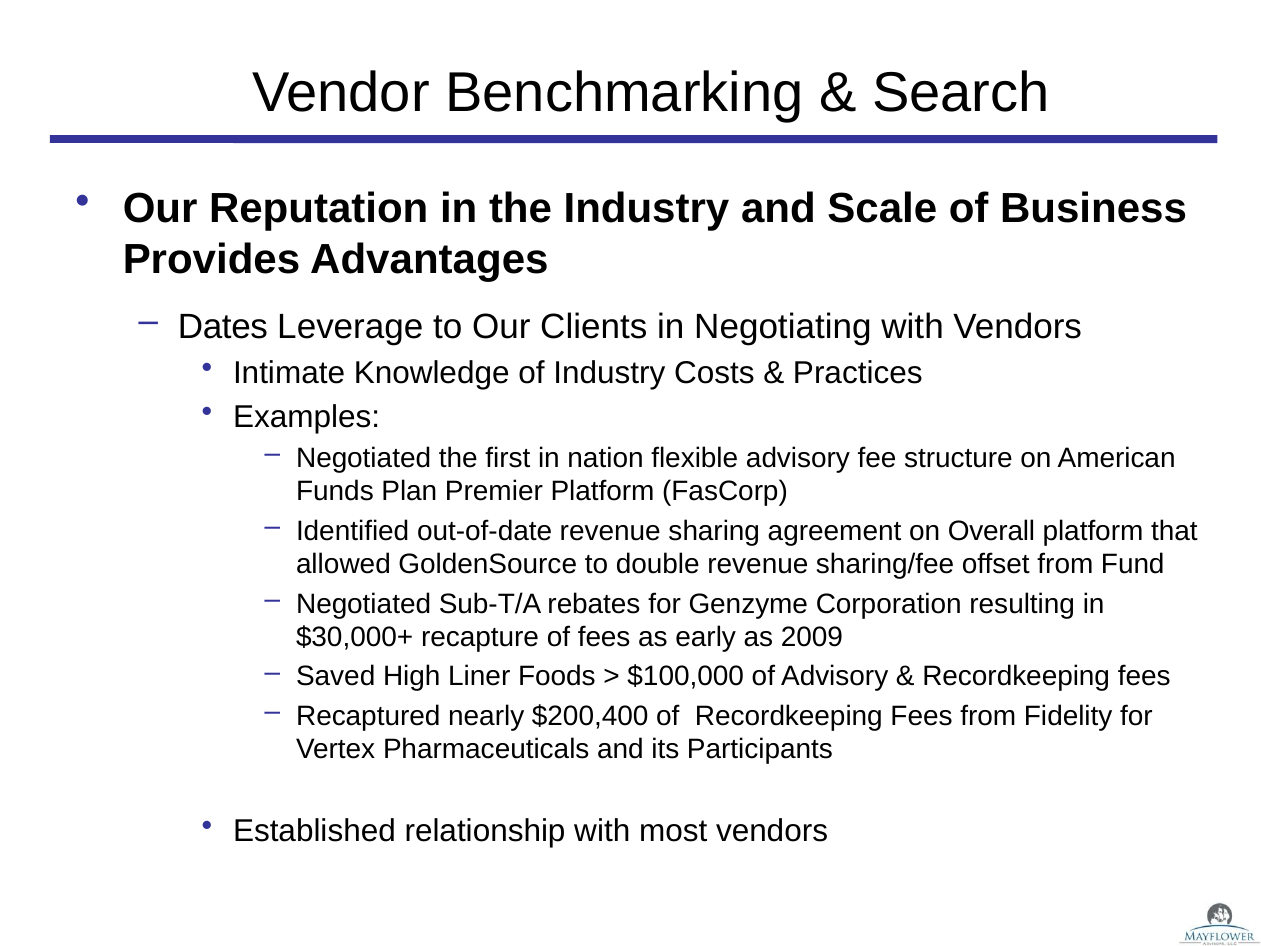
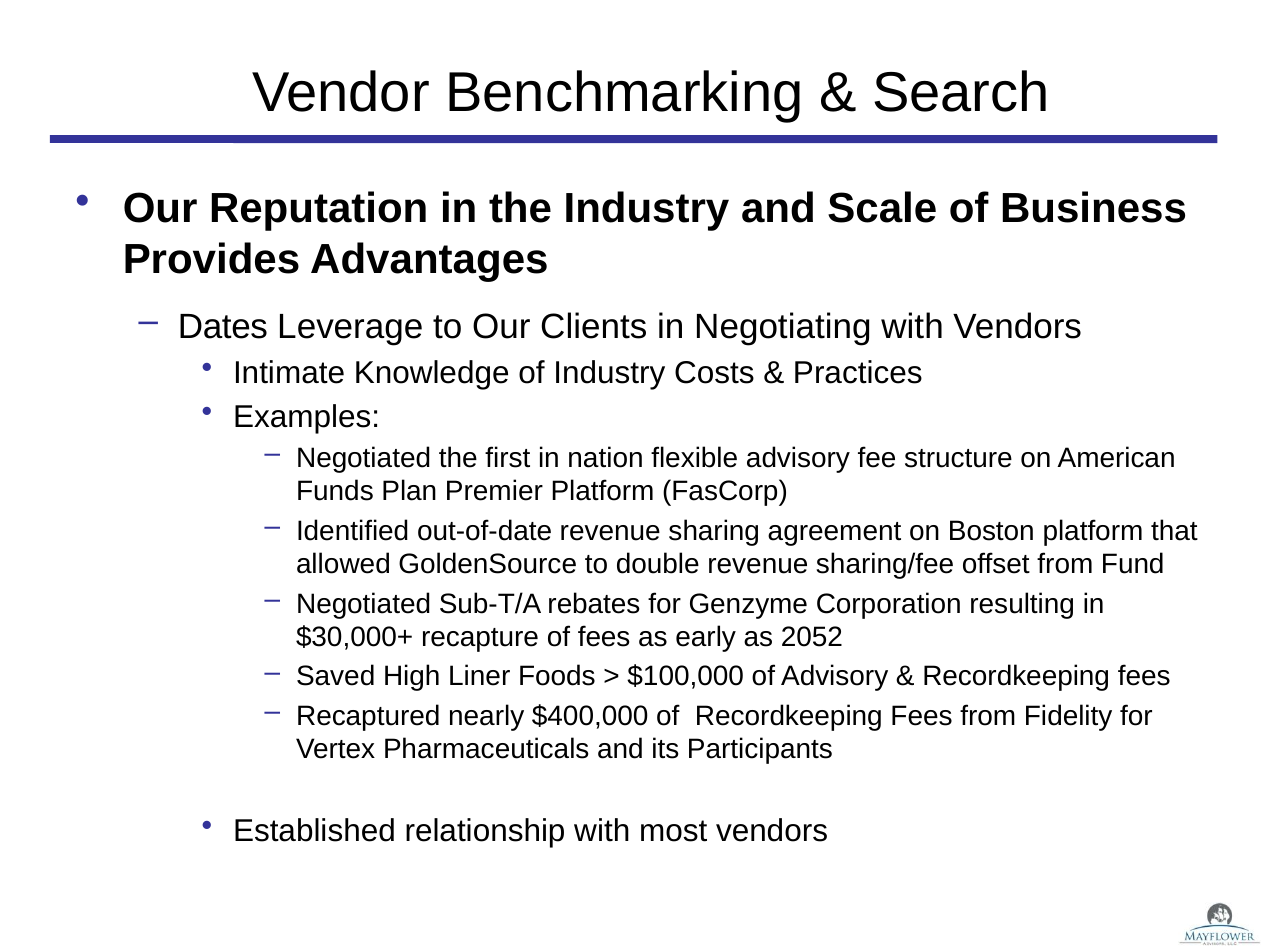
Overall: Overall -> Boston
2009: 2009 -> 2052
$200,400: $200,400 -> $400,000
